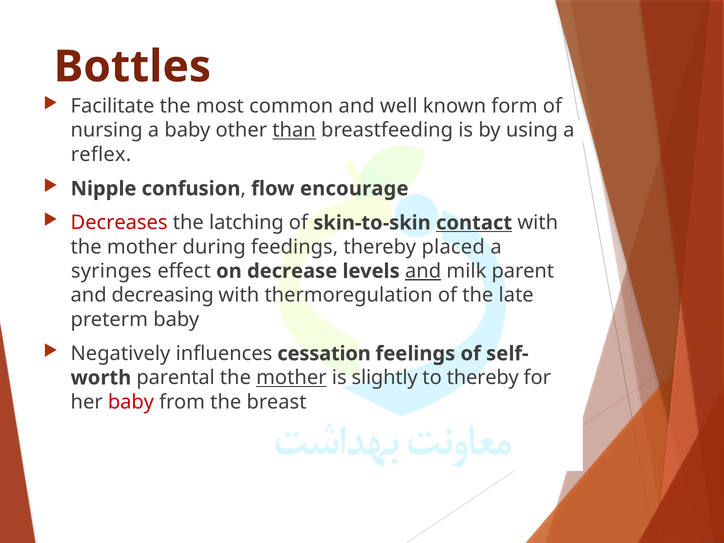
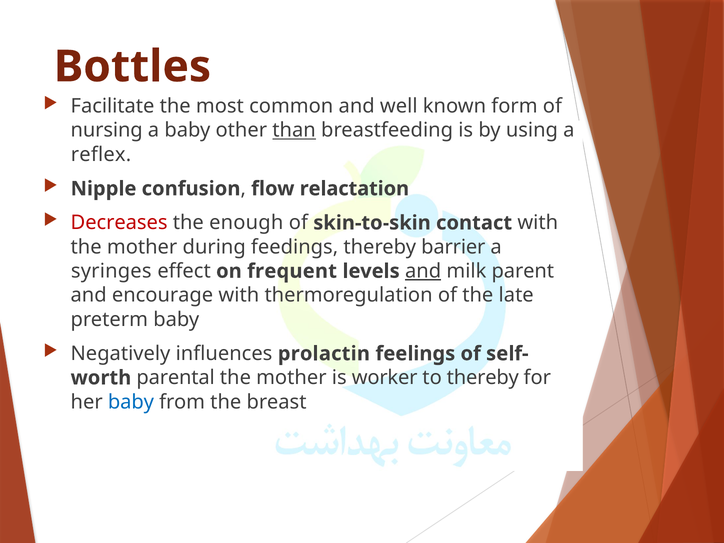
encourage: encourage -> relactation
latching: latching -> enough
contact underline: present -> none
placed: placed -> barrier
decrease: decrease -> frequent
decreasing: decreasing -> encourage
cessation: cessation -> prolactin
mother at (291, 378) underline: present -> none
slightly: slightly -> worker
baby at (131, 402) colour: red -> blue
